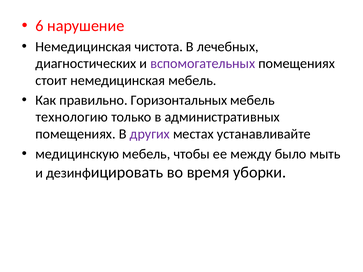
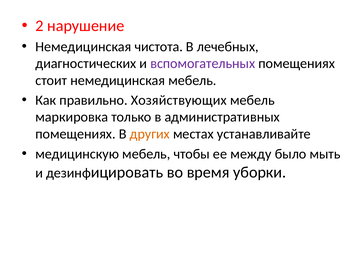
6: 6 -> 2
Горизонтальных: Горизонтальных -> Хозяйствующих
технологию: технологию -> маркировка
других colour: purple -> orange
